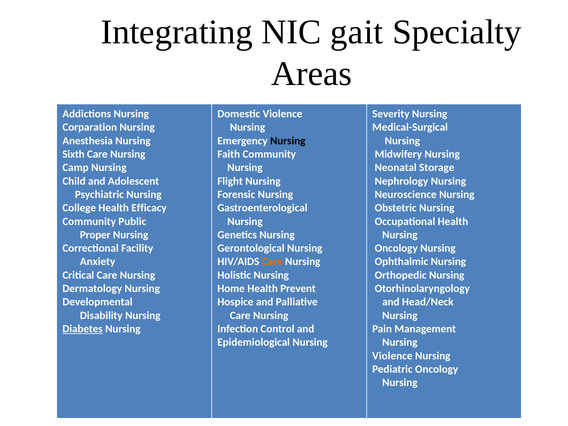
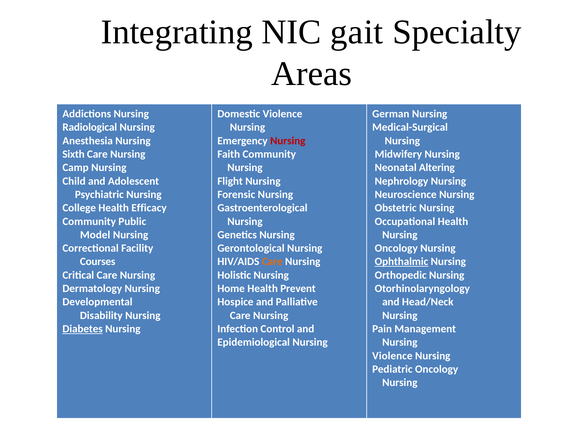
Severity: Severity -> German
Corparation: Corparation -> Radiological
Nursing at (288, 141) colour: black -> red
Storage: Storage -> Altering
Proper: Proper -> Model
Anxiety: Anxiety -> Courses
Ophthalmic underline: none -> present
